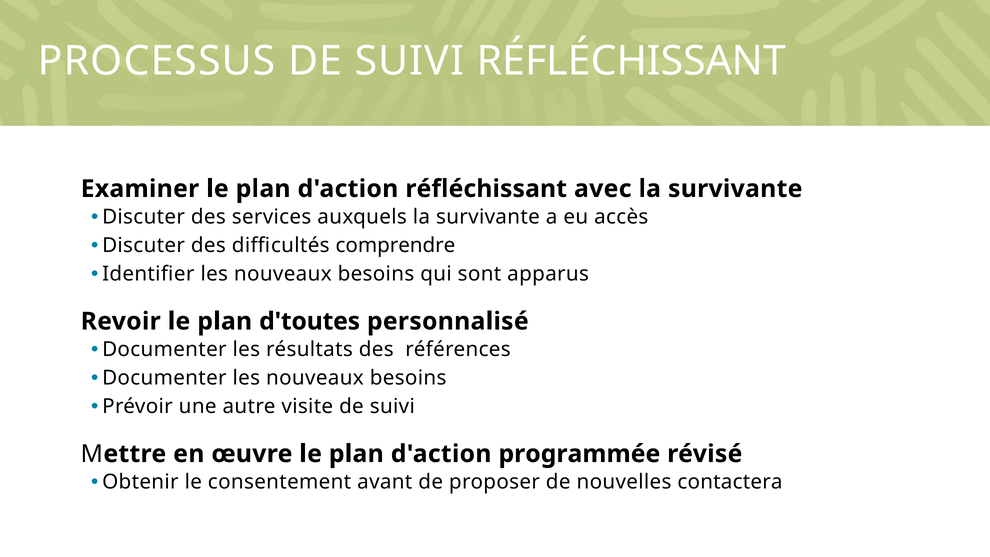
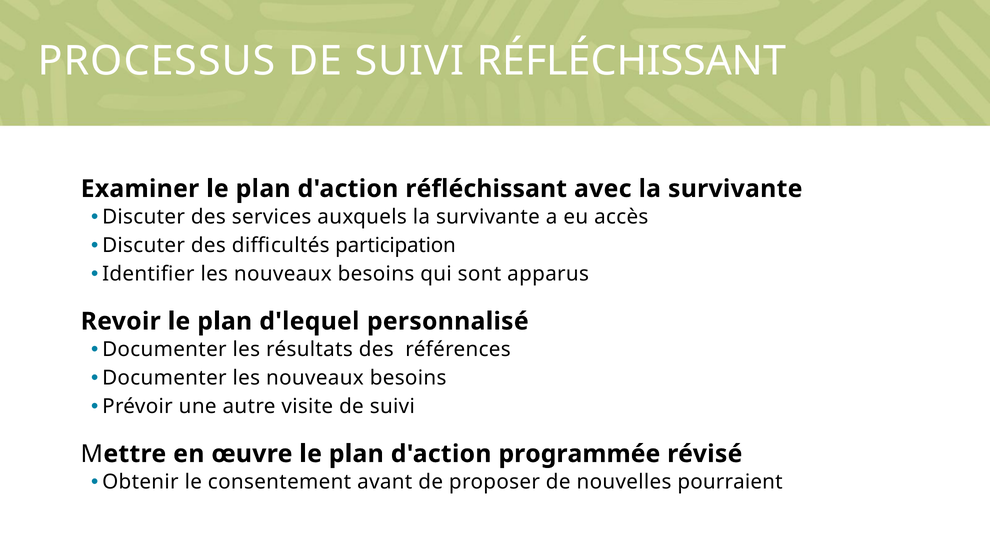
comprendre: comprendre -> participation
d'toutes: d'toutes -> d'lequel
contactera: contactera -> pourraient
